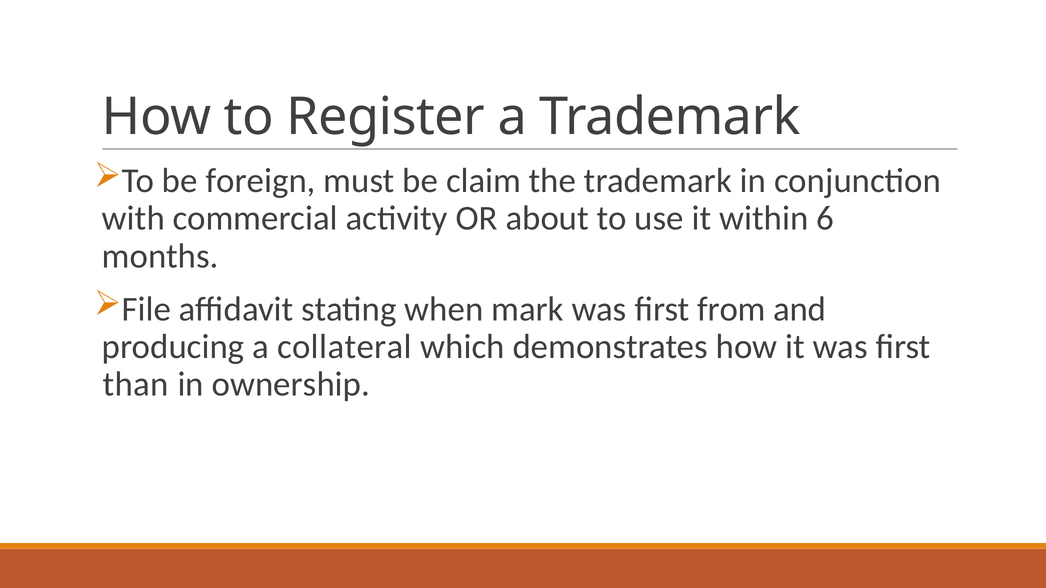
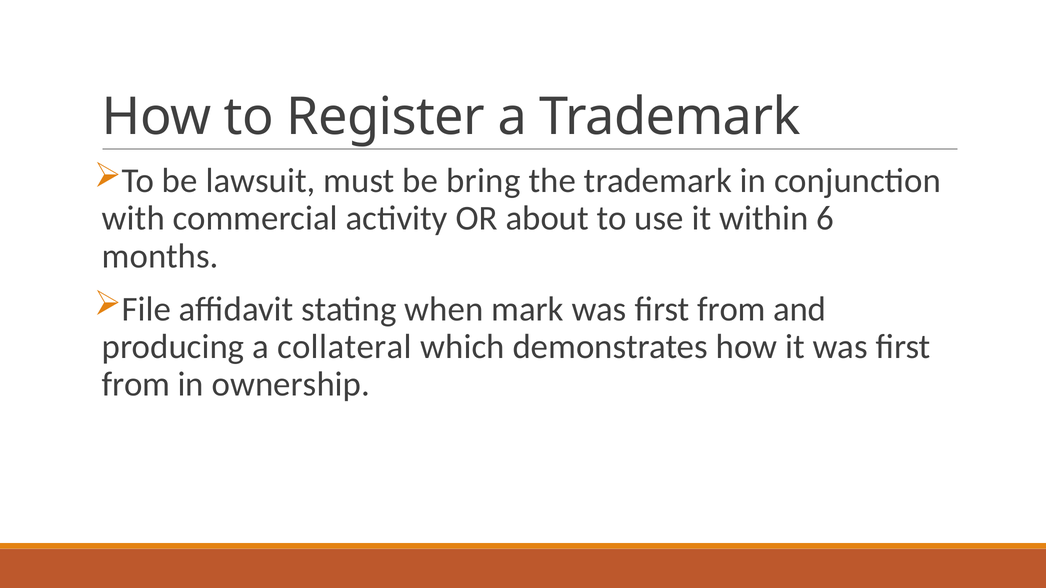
foreign: foreign -> lawsuit
claim: claim -> bring
than at (136, 385): than -> from
